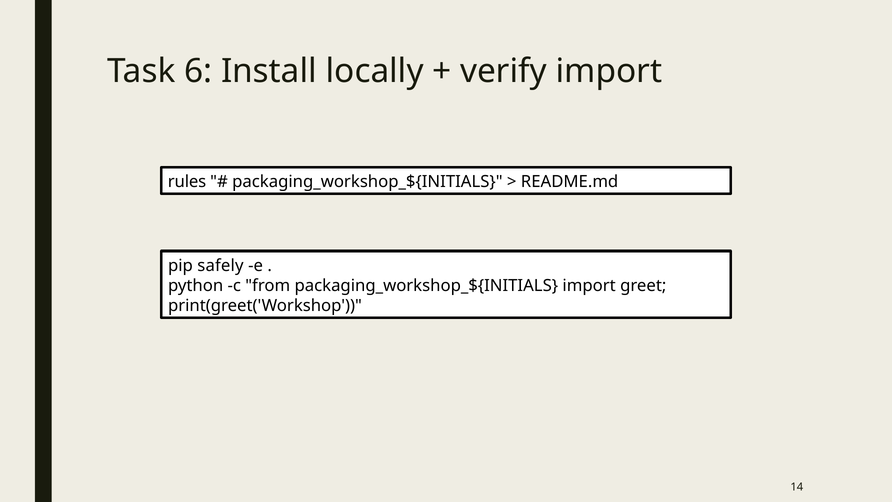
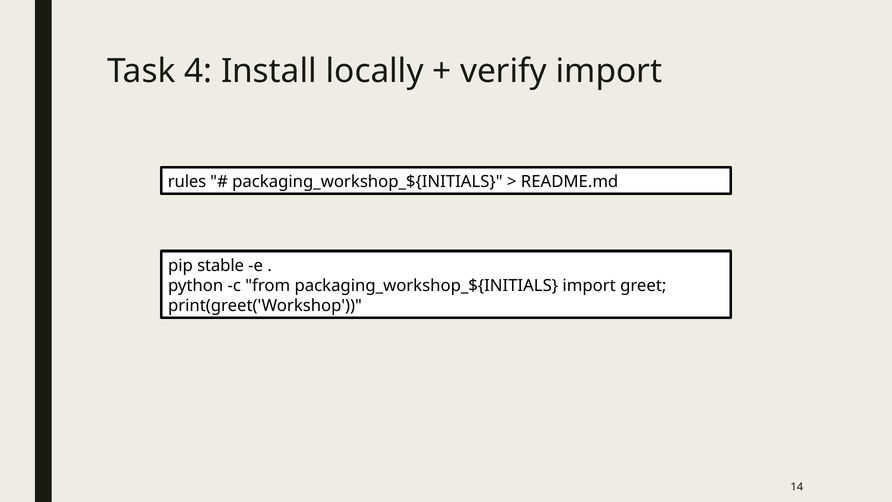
6: 6 -> 4
safely: safely -> stable
